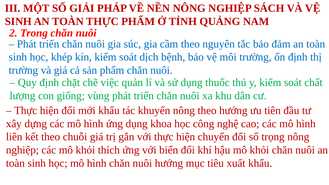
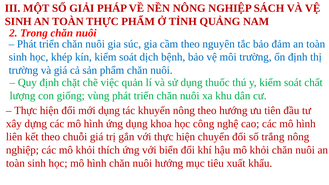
mới khẩu: khẩu -> dụng
trọng: trọng -> trắng
